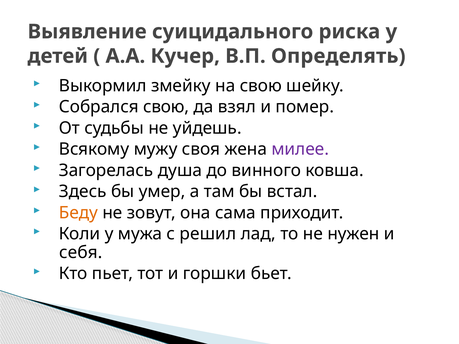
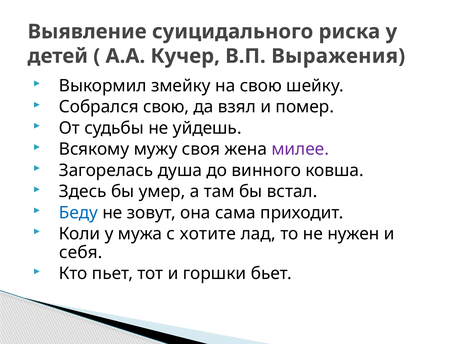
Определять: Определять -> Выражения
Беду colour: orange -> blue
решил: решил -> хотите
